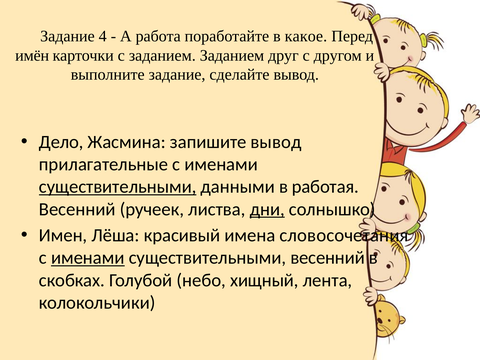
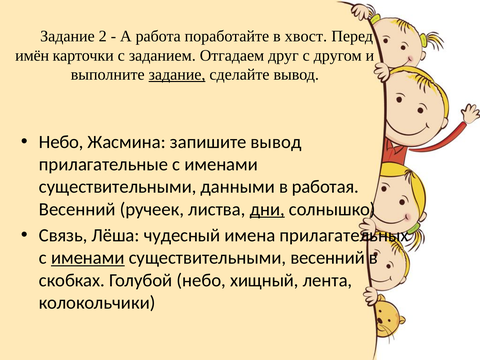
4: 4 -> 2
какое: какое -> хвост
заданием Заданием: Заданием -> Отгадаем
задание at (177, 75) underline: none -> present
Дело at (61, 142): Дело -> Небо
существительными at (118, 187) underline: present -> none
Имен: Имен -> Связь
красивый: красивый -> чудесный
словосочетания: словосочетания -> прилагательных
